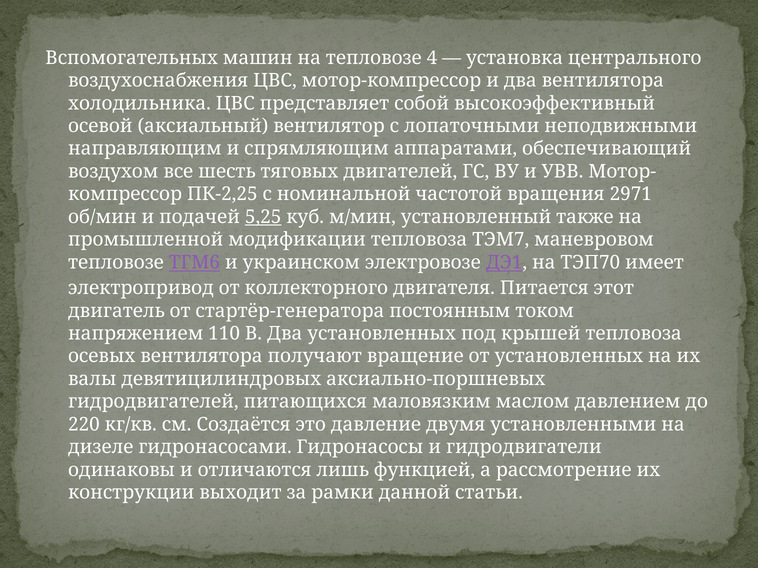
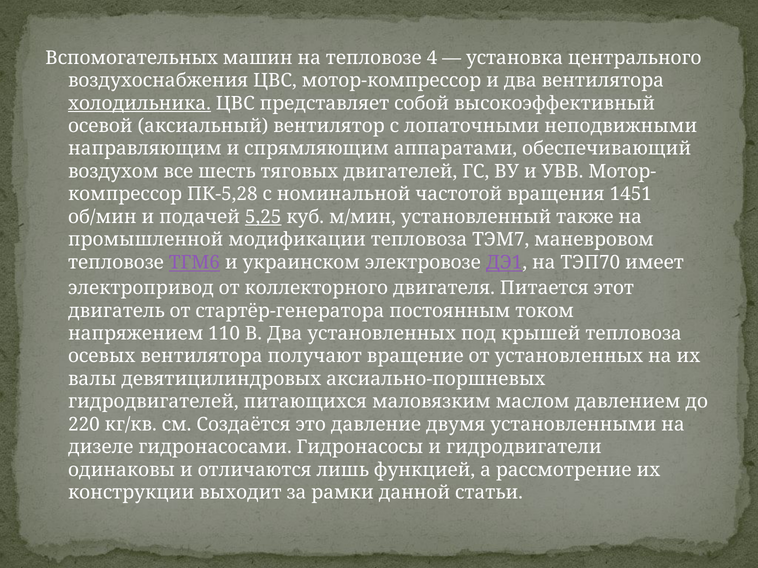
холодильника underline: none -> present
ПК-2,25: ПК-2,25 -> ПК-5,28
2971: 2971 -> 1451
